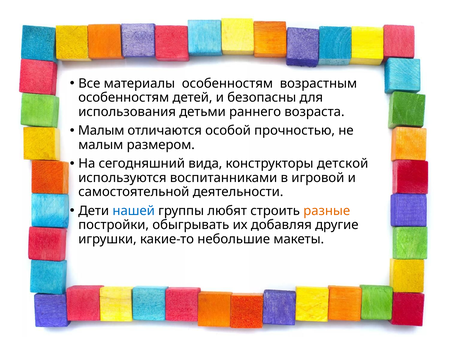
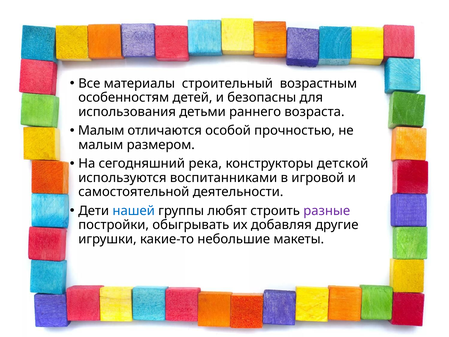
материалы особенностям: особенностям -> строительный
вида: вида -> река
разные colour: orange -> purple
